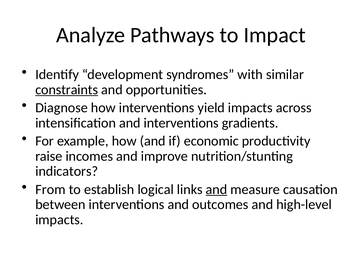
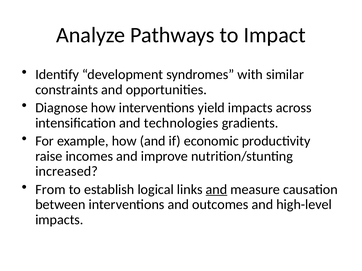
constraints underline: present -> none
and interventions: interventions -> technologies
indicators: indicators -> increased
